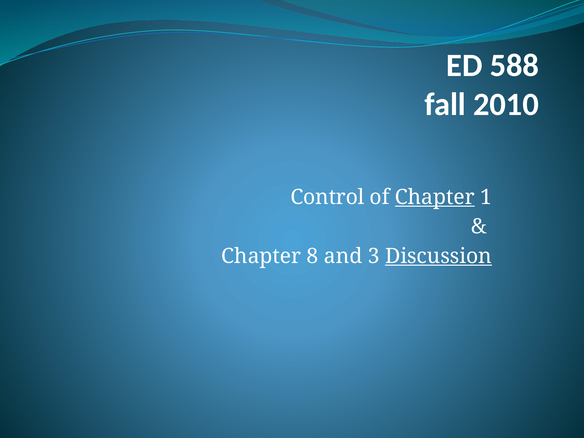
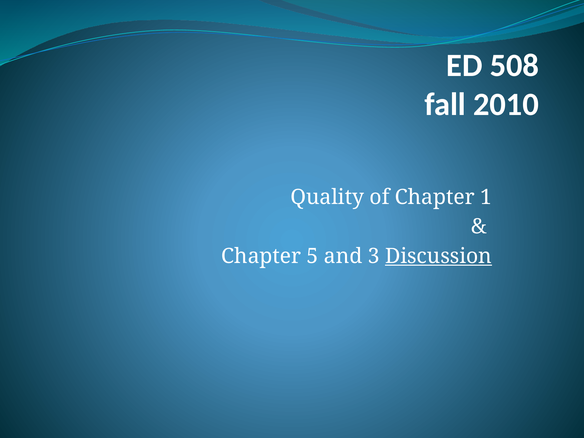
588: 588 -> 508
Control: Control -> Quality
Chapter at (435, 197) underline: present -> none
8: 8 -> 5
